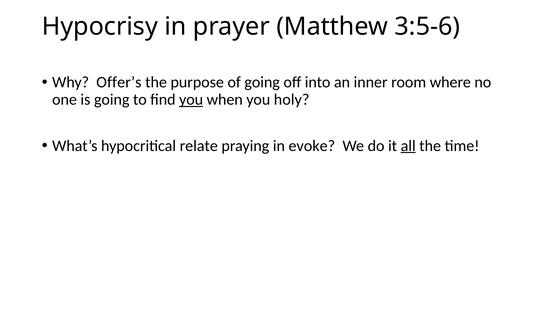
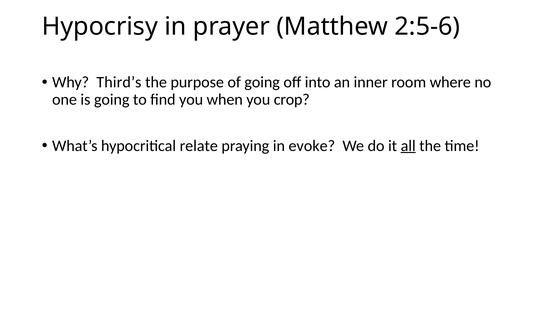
3:5-6: 3:5-6 -> 2:5-6
Offer’s: Offer’s -> Third’s
you at (191, 100) underline: present -> none
holy: holy -> crop
